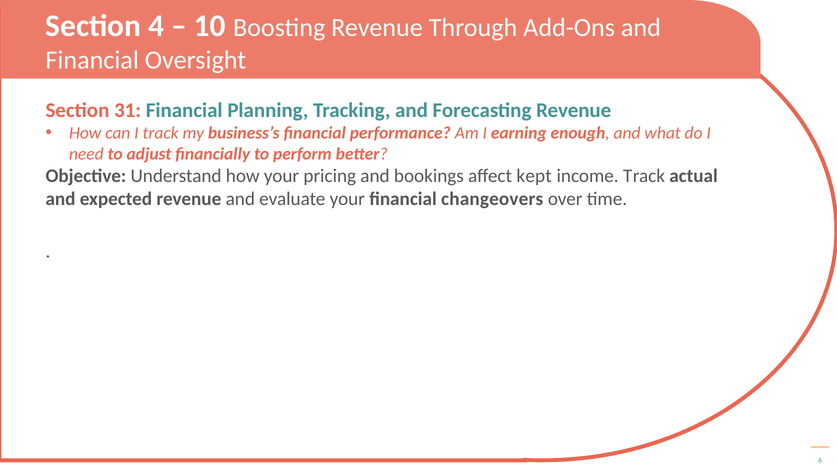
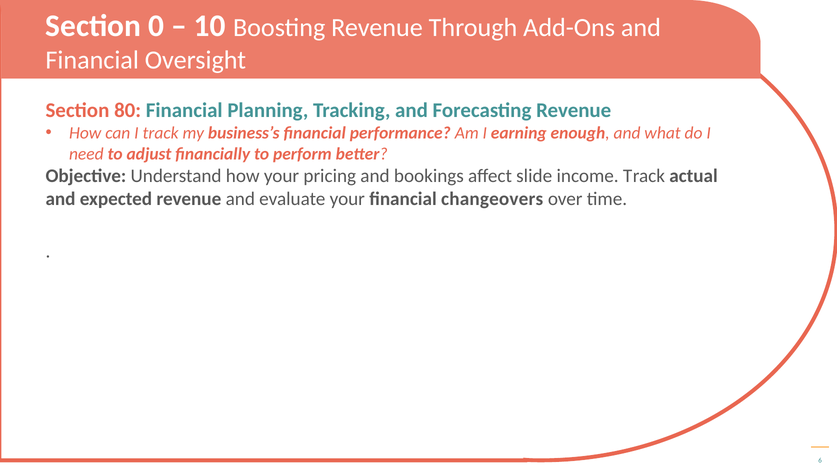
4: 4 -> 0
31: 31 -> 80
kept: kept -> slide
